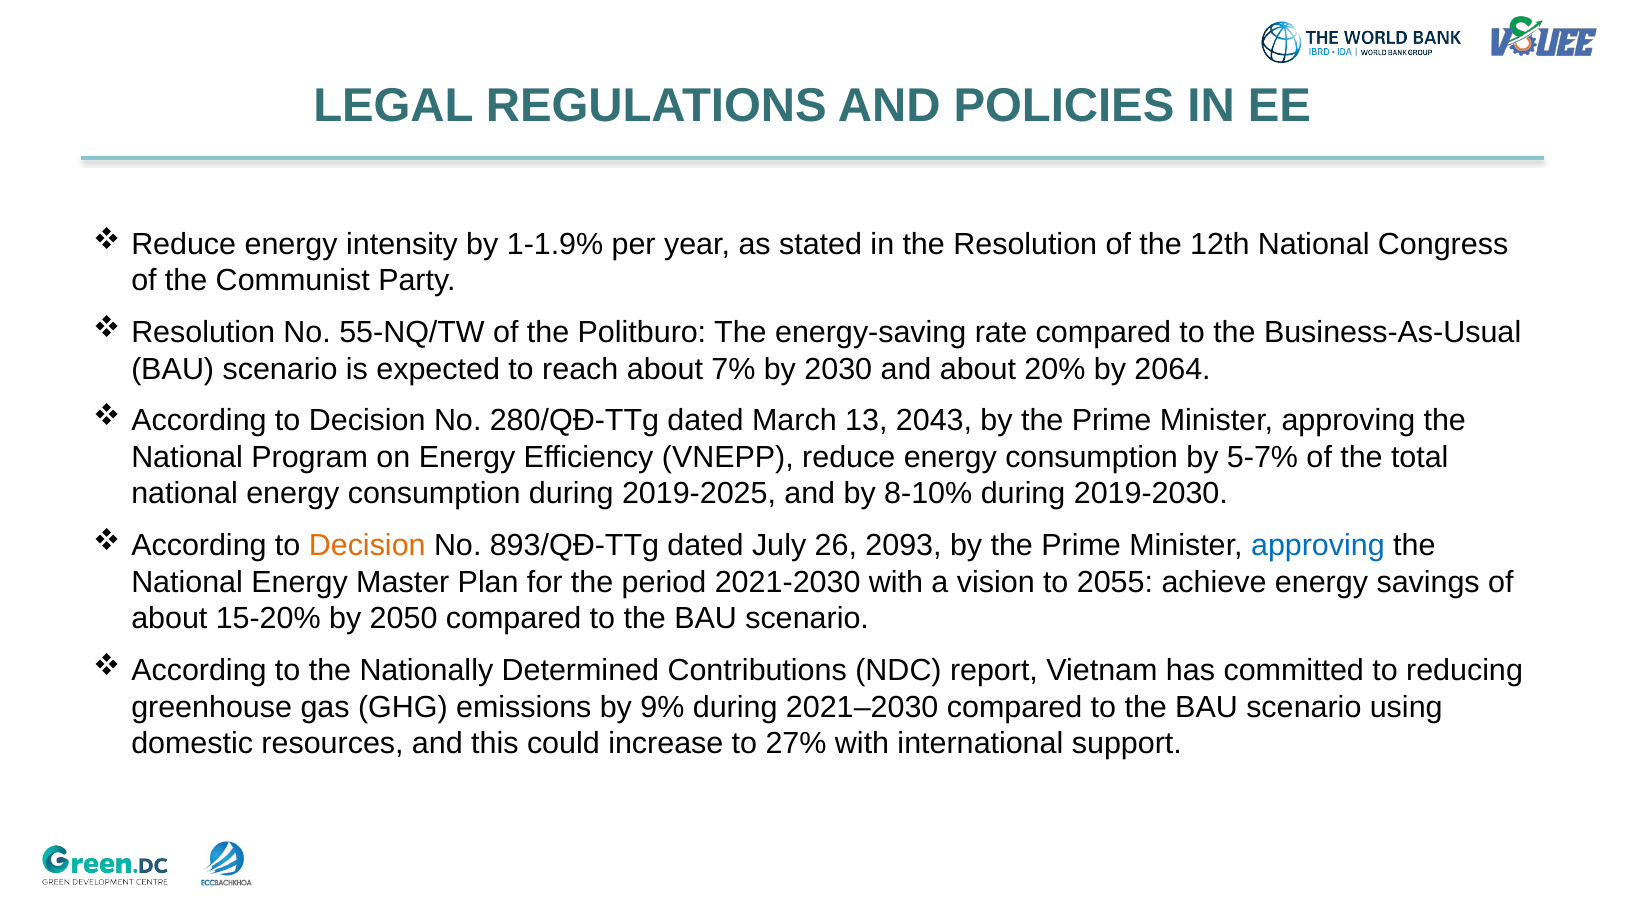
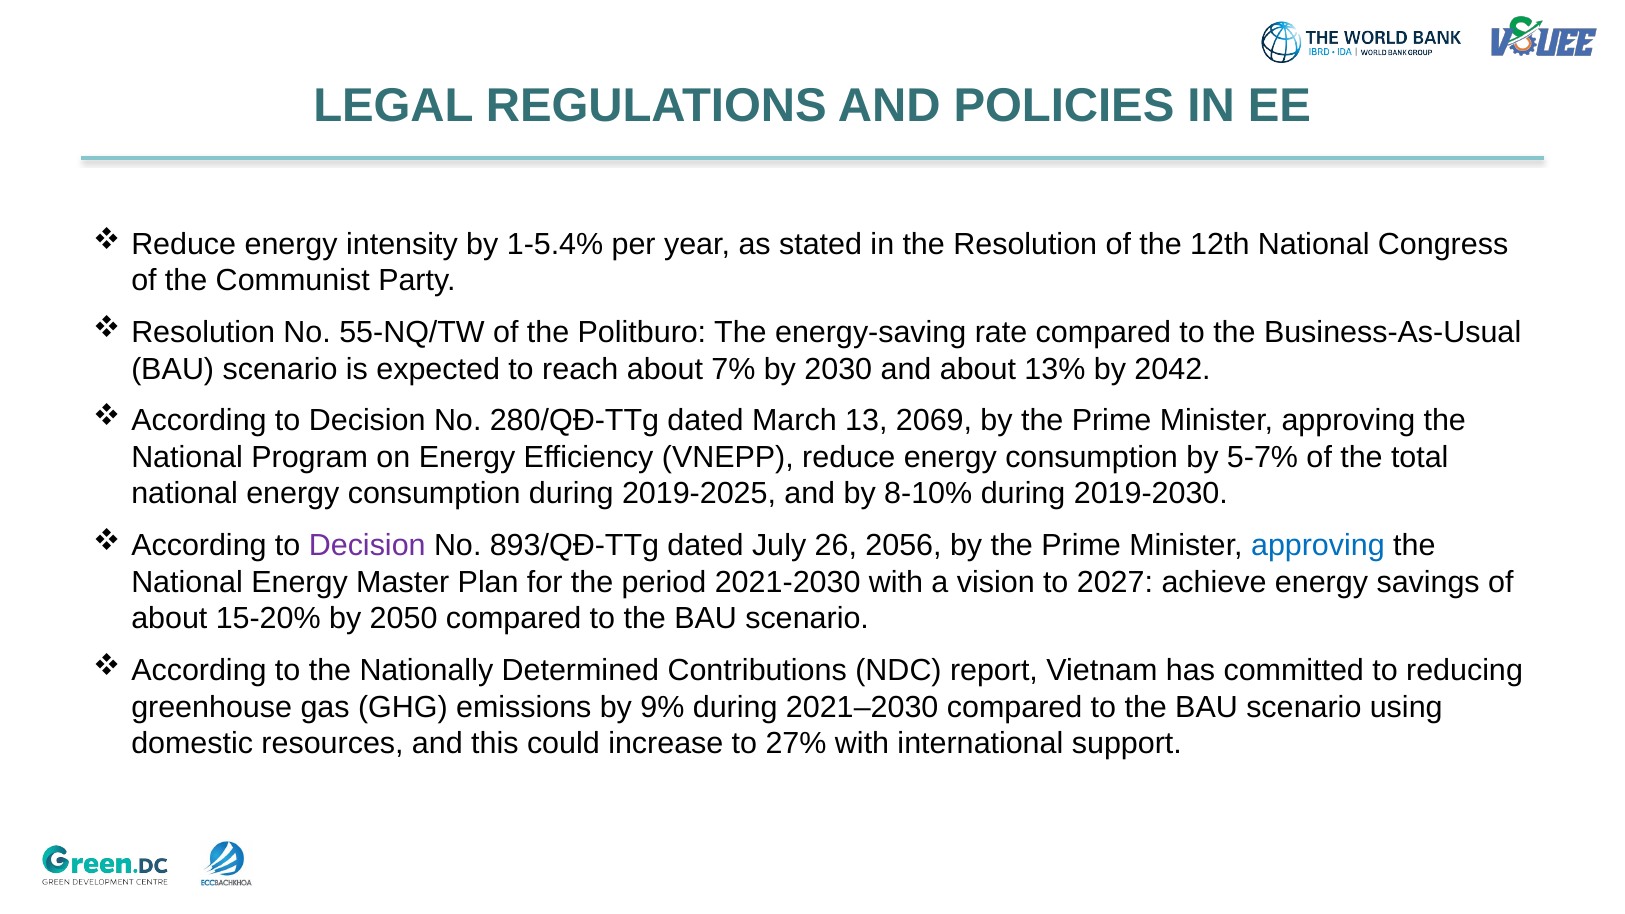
1-1.9%: 1-1.9% -> 1-5.4%
20%: 20% -> 13%
2064: 2064 -> 2042
2043: 2043 -> 2069
Decision at (367, 546) colour: orange -> purple
2093: 2093 -> 2056
2055: 2055 -> 2027
